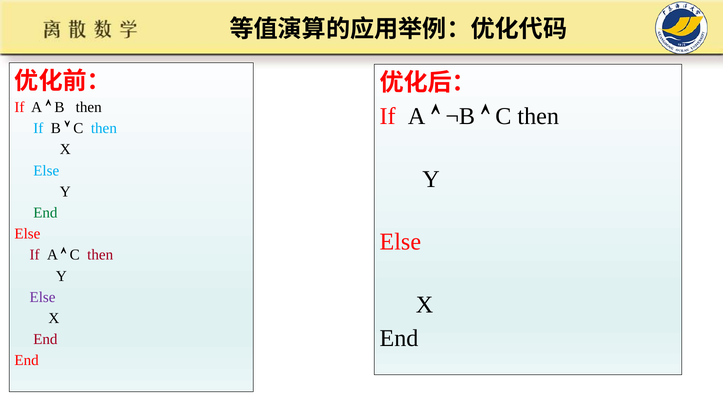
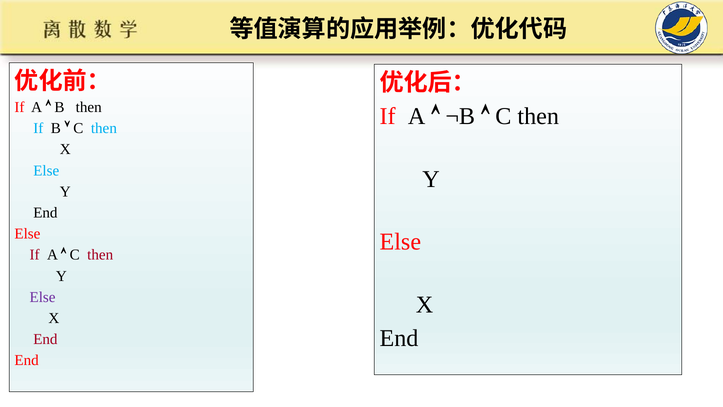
End at (45, 213) colour: green -> black
